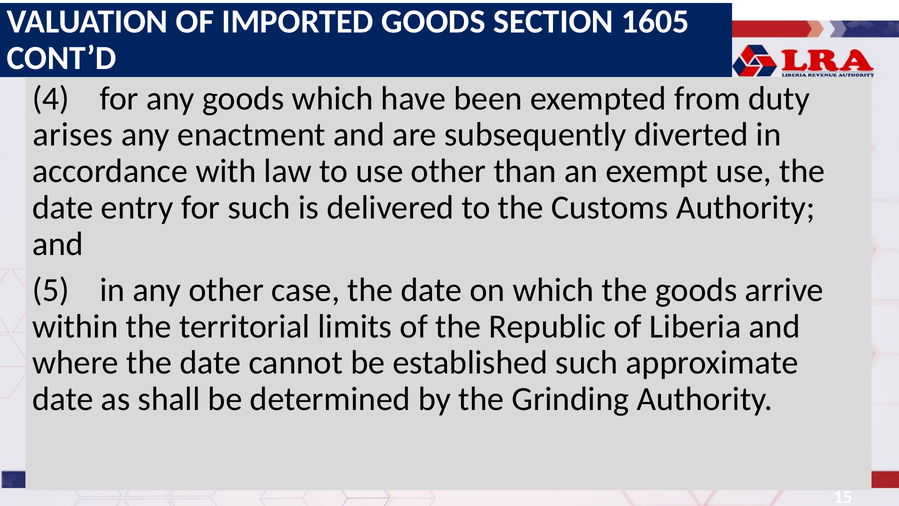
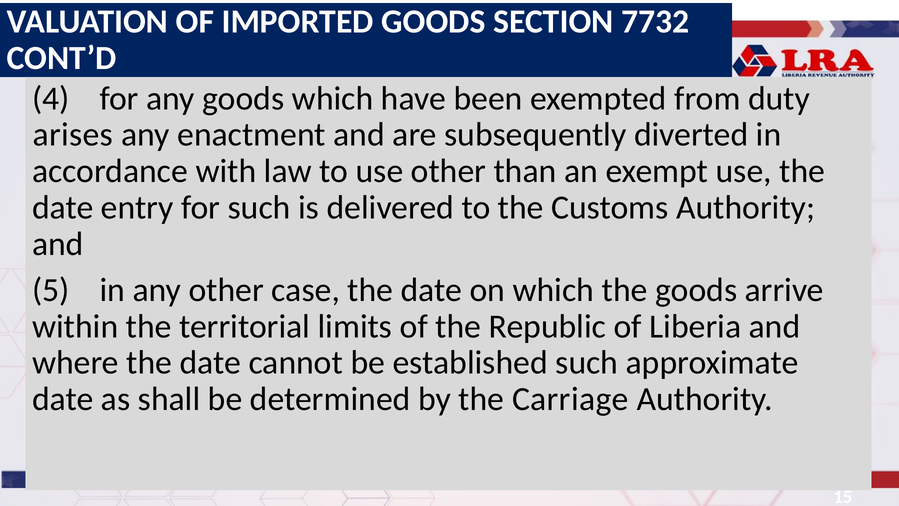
1605: 1605 -> 7732
Grinding: Grinding -> Carriage
